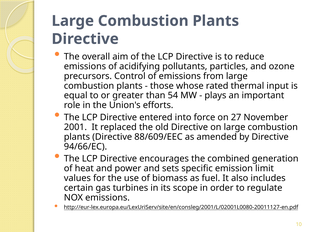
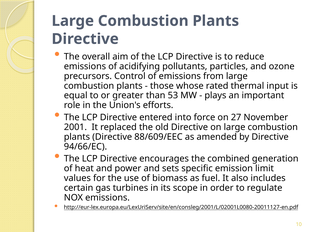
54: 54 -> 53
